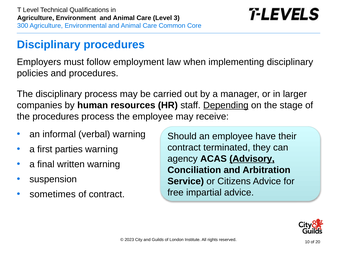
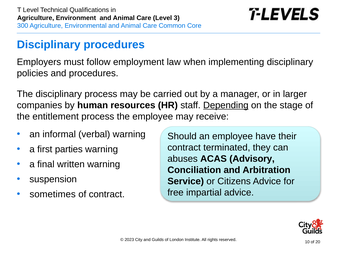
the procedures: procedures -> entitlement
agency: agency -> abuses
Advisory underline: present -> none
